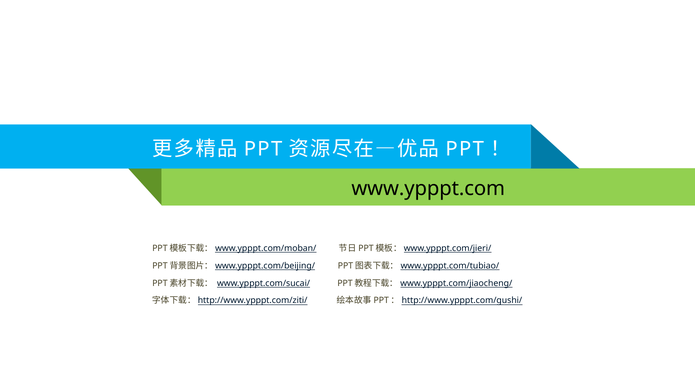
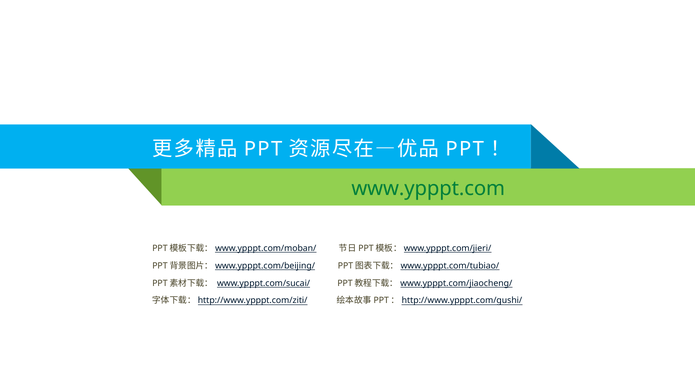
www.ypppt.com colour: black -> green
